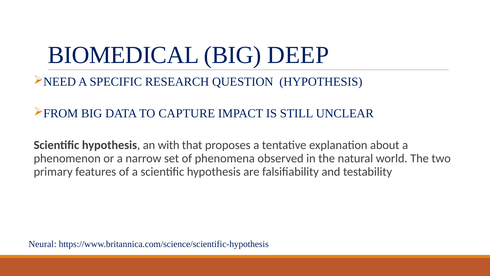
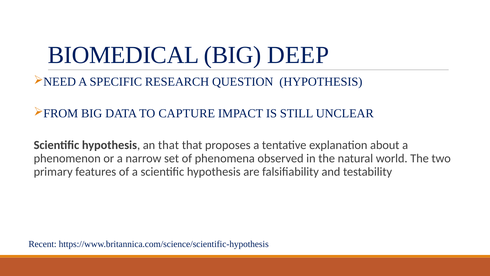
an with: with -> that
Neural: Neural -> Recent
